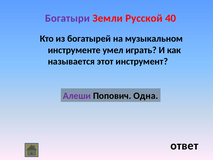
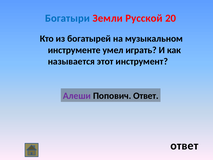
Богатыри colour: purple -> blue
40: 40 -> 20
Попович Одна: Одна -> Ответ
